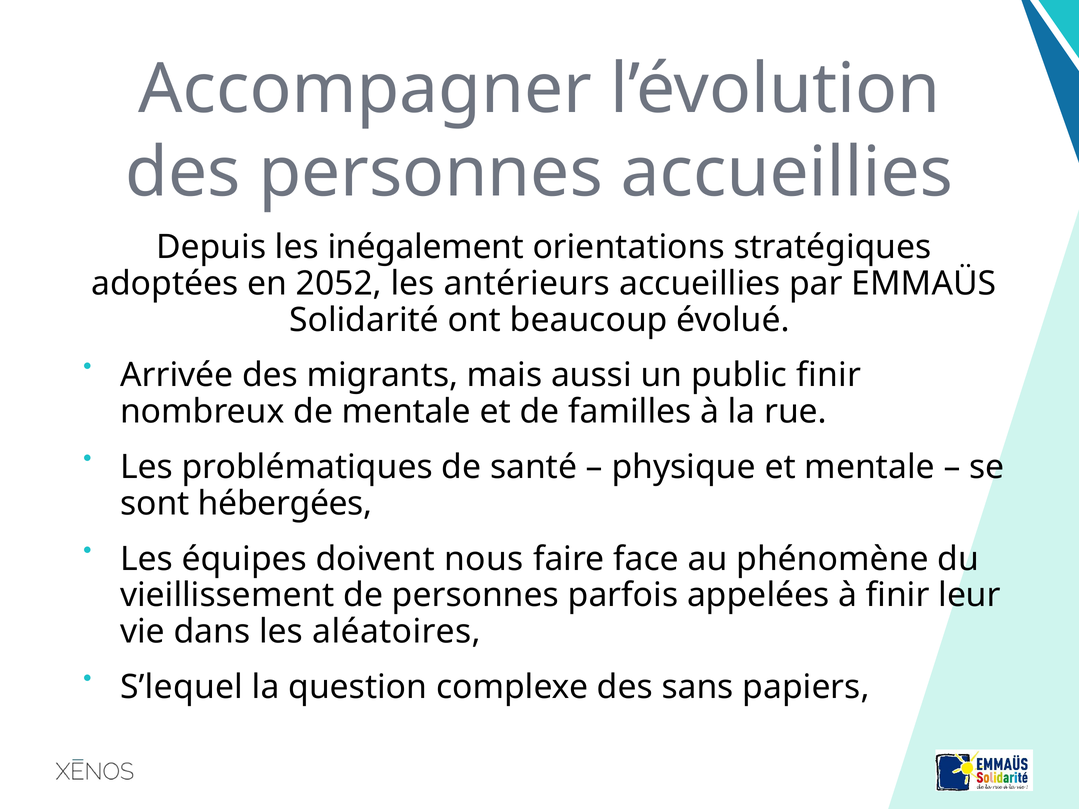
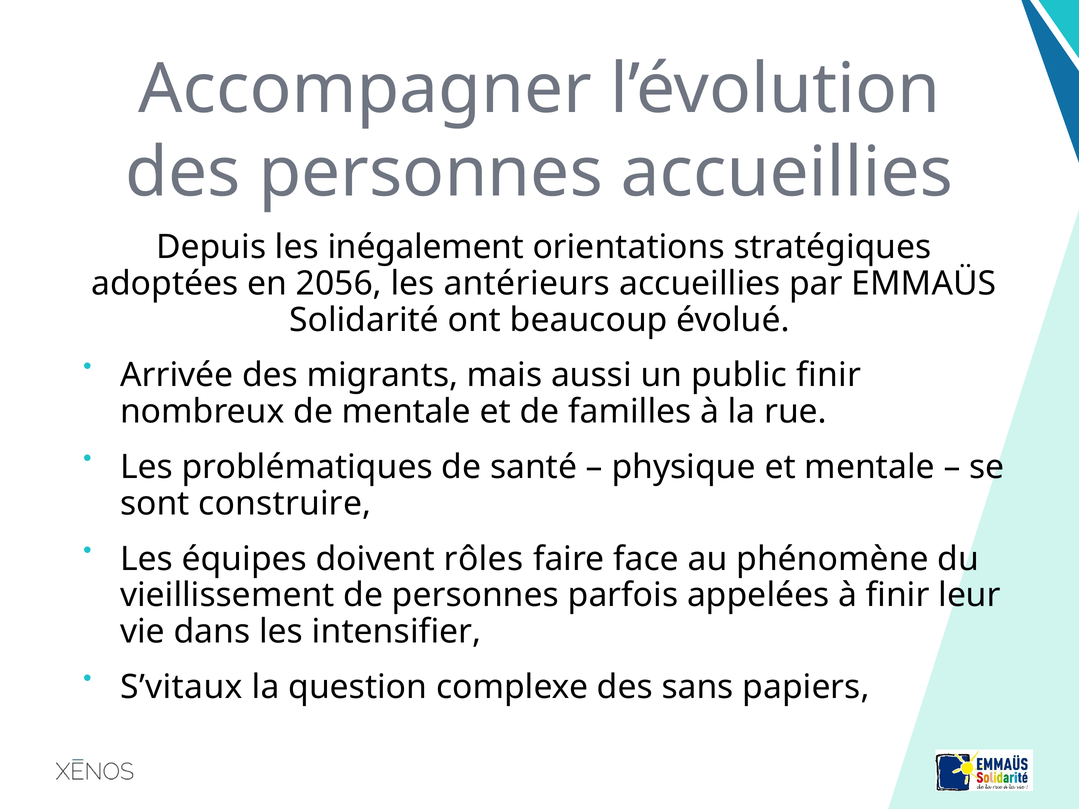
2052: 2052 -> 2056
hébergées: hébergées -> construire
nous: nous -> rôles
aléatoires: aléatoires -> intensifier
S’lequel: S’lequel -> S’vitaux
